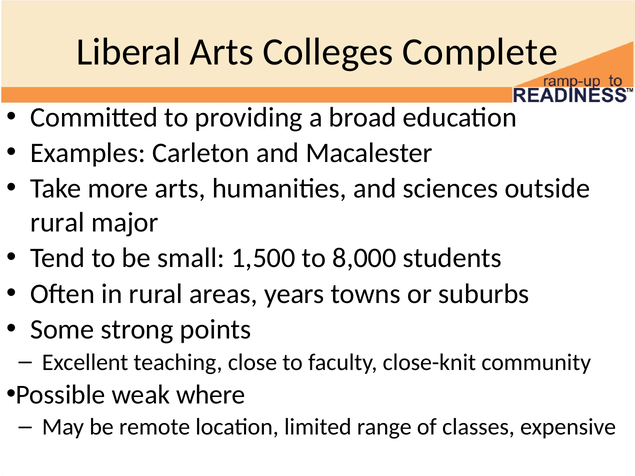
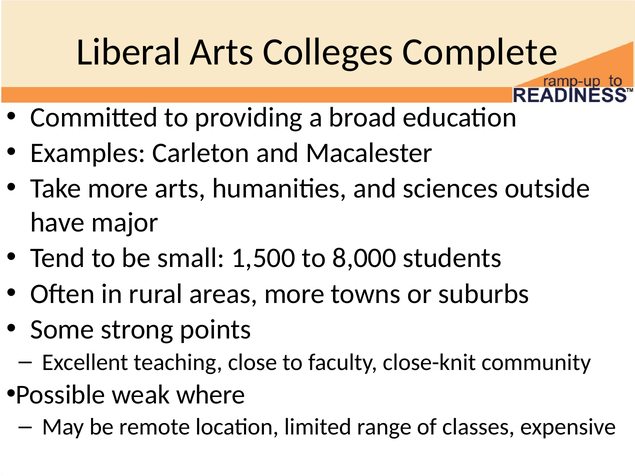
rural at (57, 223): rural -> have
areas years: years -> more
